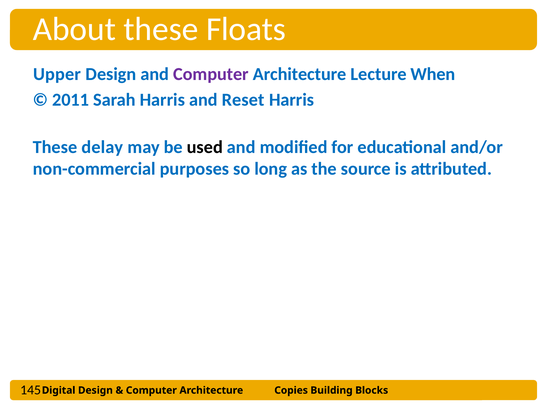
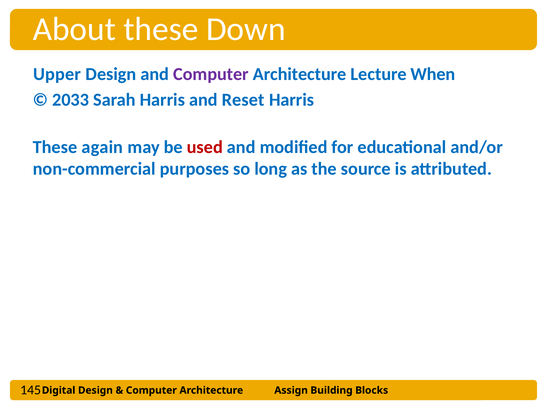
Floats: Floats -> Down
2011: 2011 -> 2033
delay: delay -> again
used colour: black -> red
Copies: Copies -> Assign
